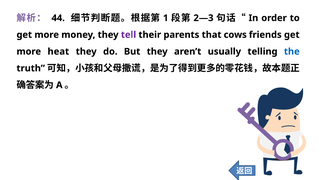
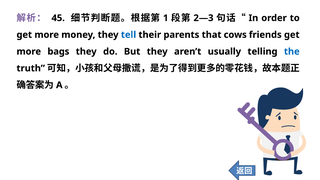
44: 44 -> 45
tell colour: purple -> blue
heat: heat -> bags
